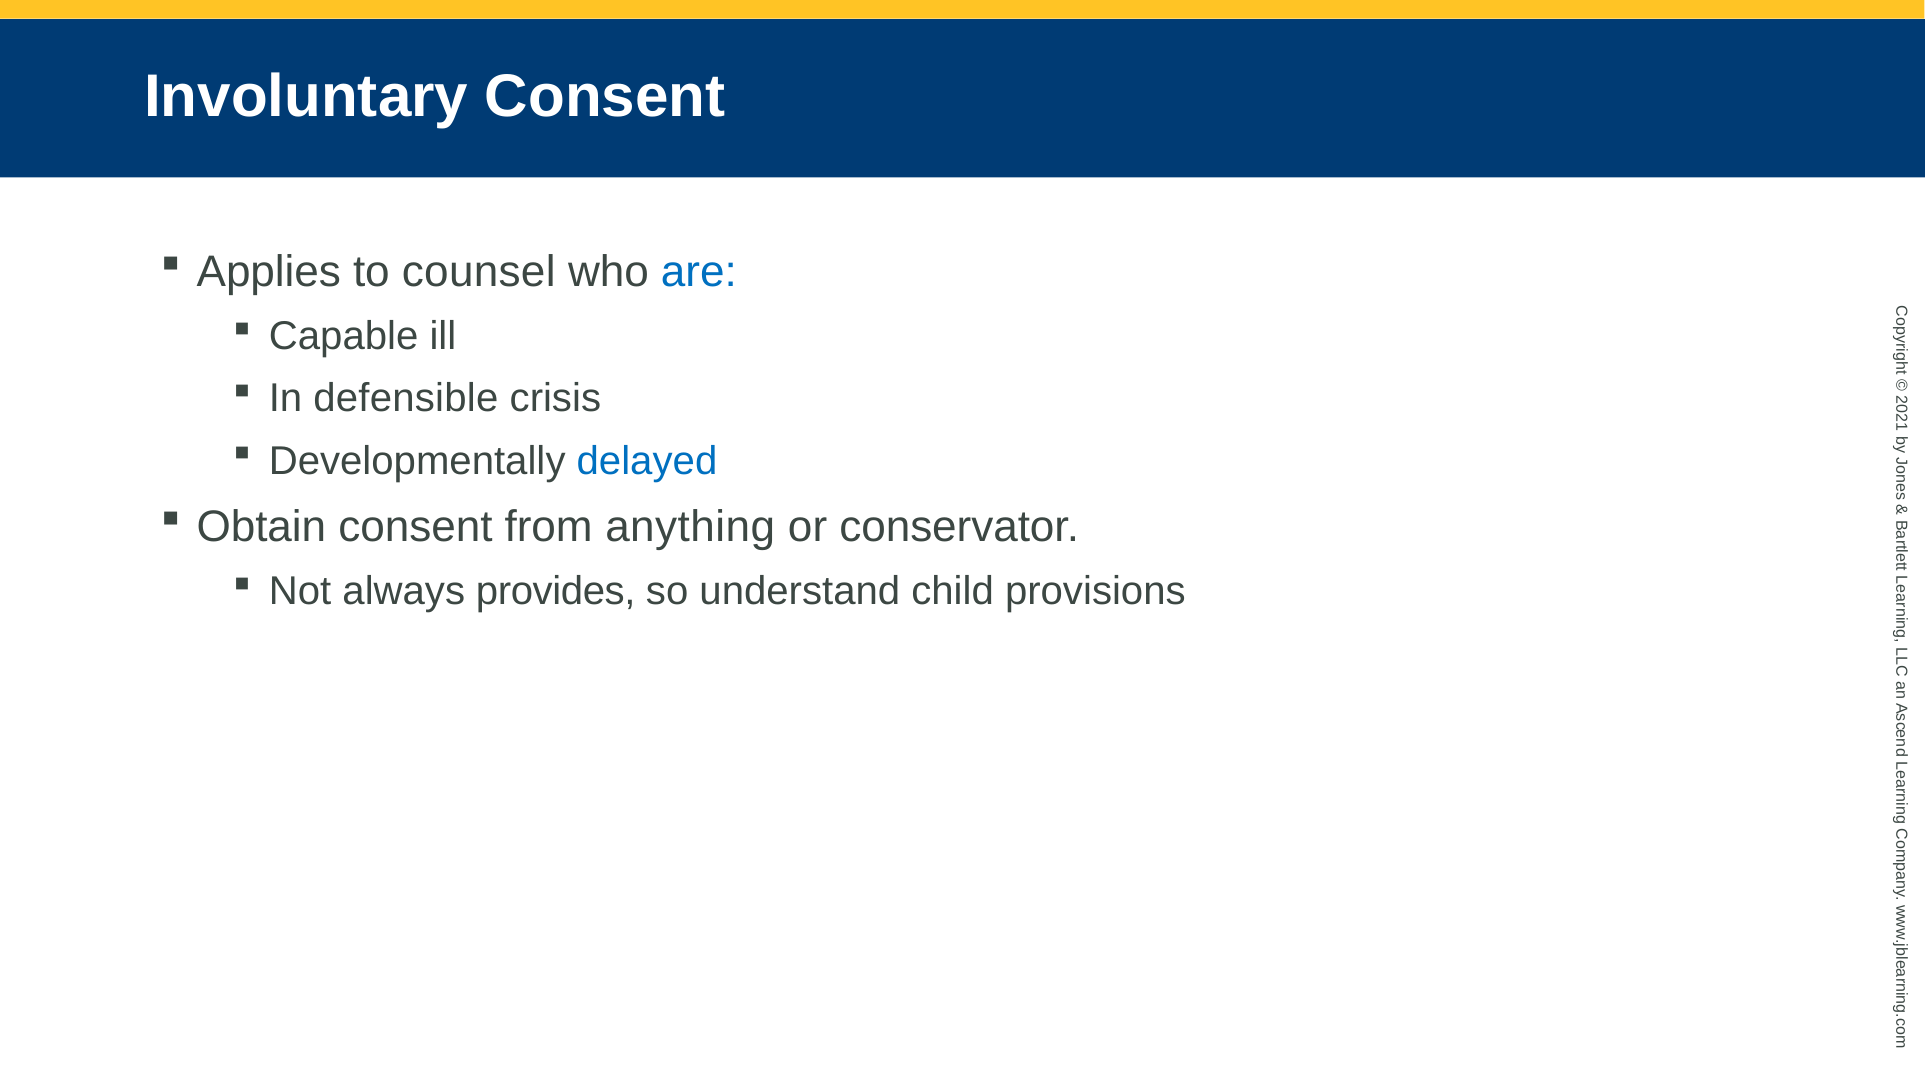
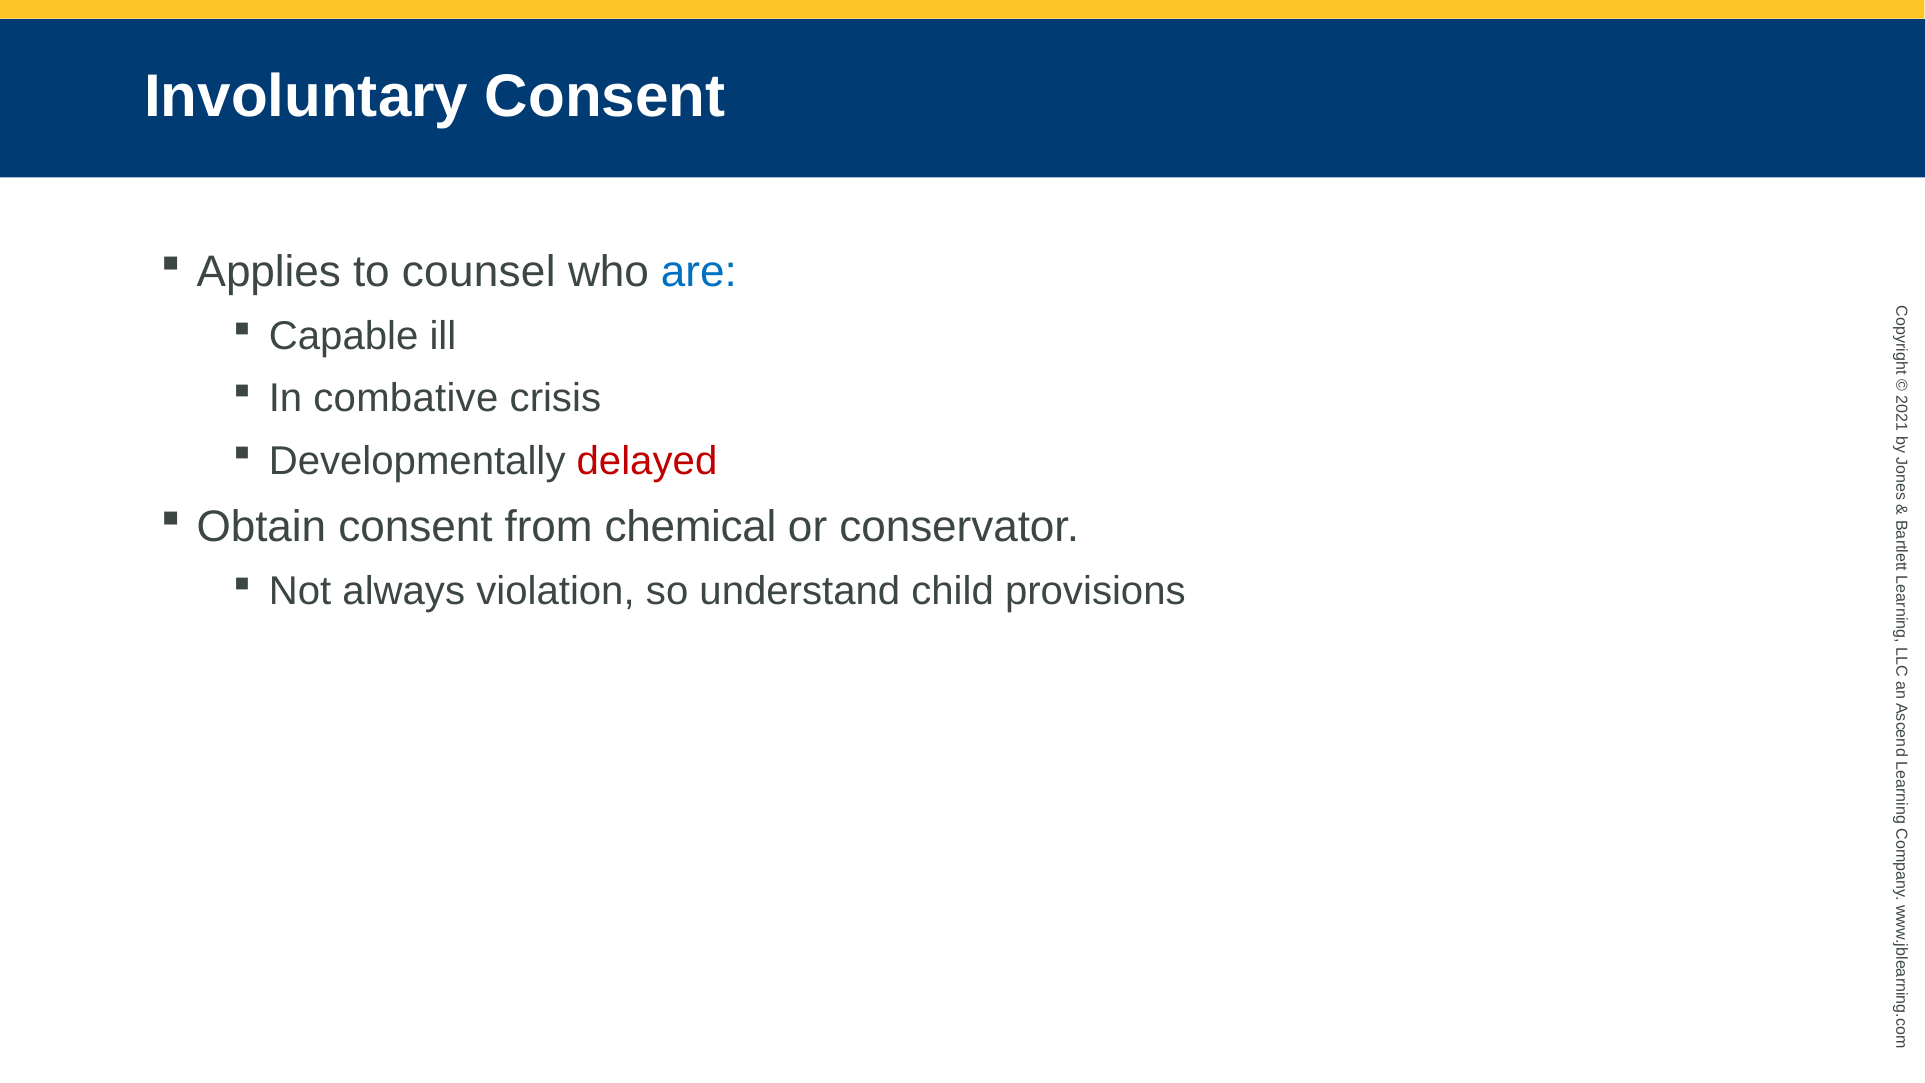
defensible: defensible -> combative
delayed colour: blue -> red
anything: anything -> chemical
provides: provides -> violation
